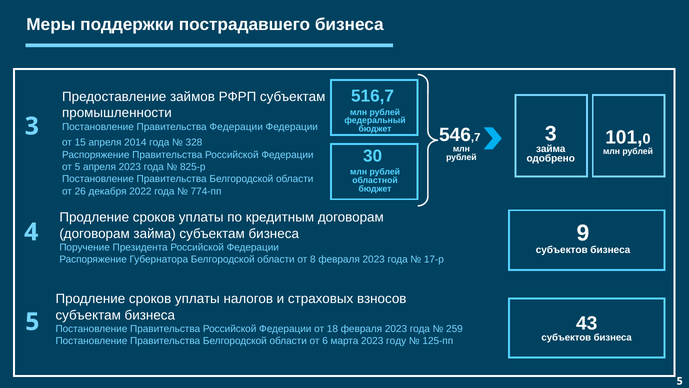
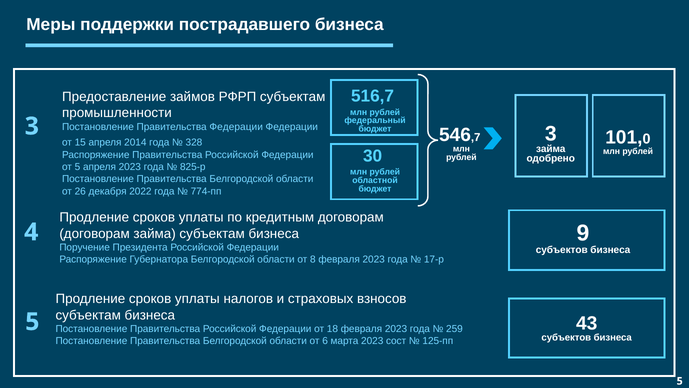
году: году -> сост
